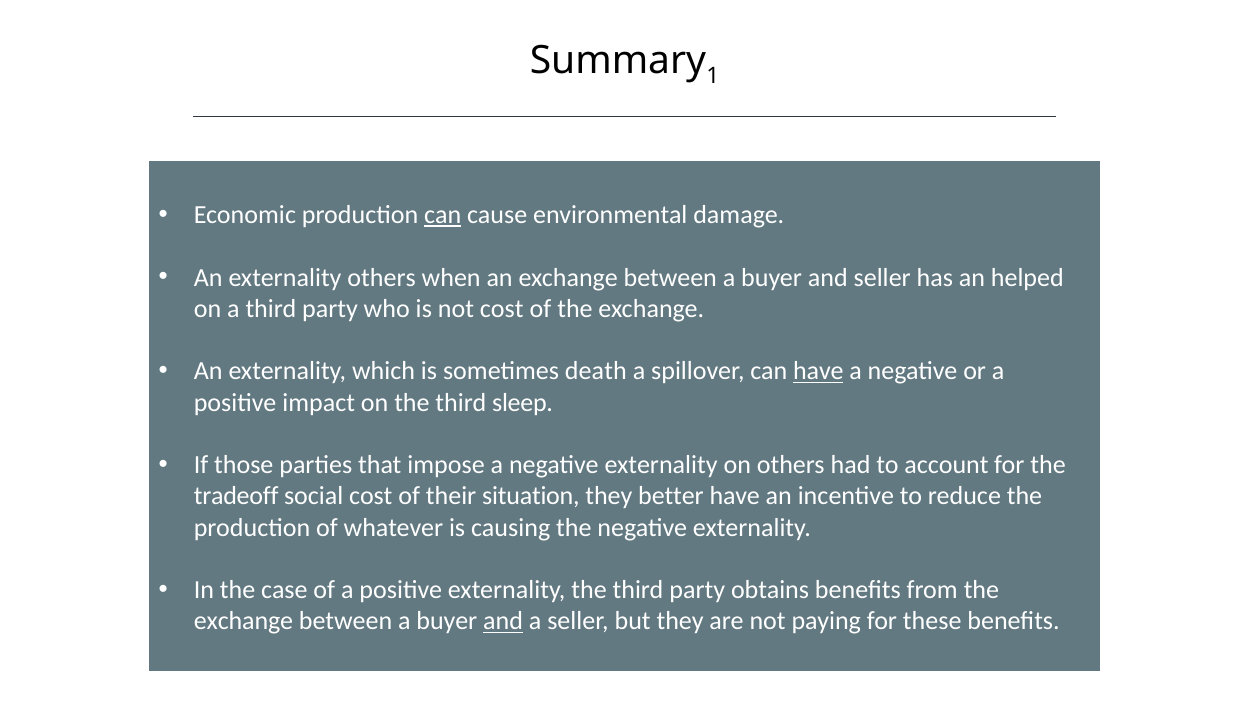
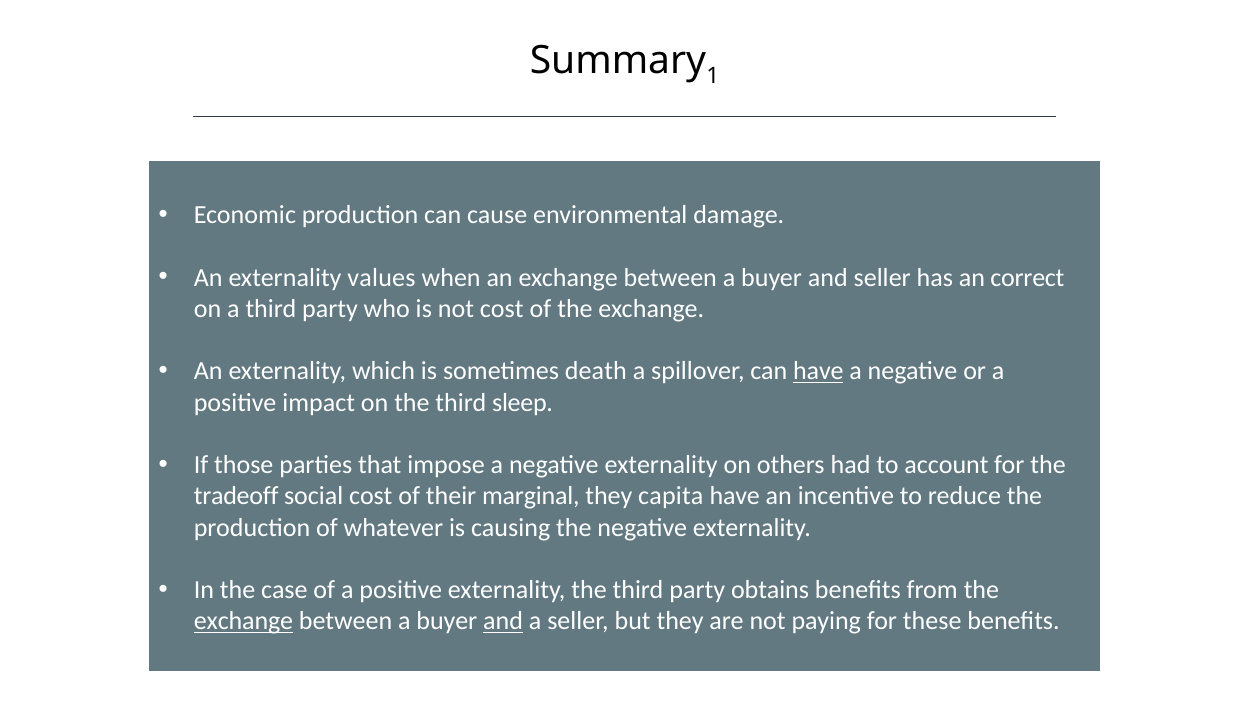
can at (443, 215) underline: present -> none
externality others: others -> values
helped: helped -> correct
situation: situation -> marginal
better: better -> capita
exchange at (244, 621) underline: none -> present
